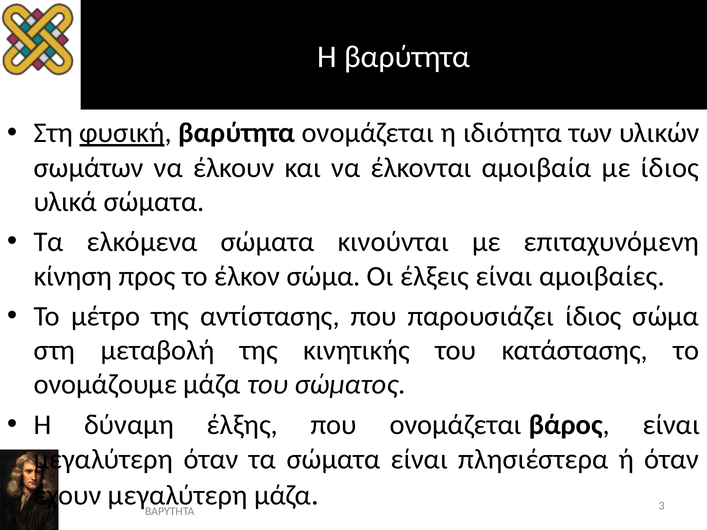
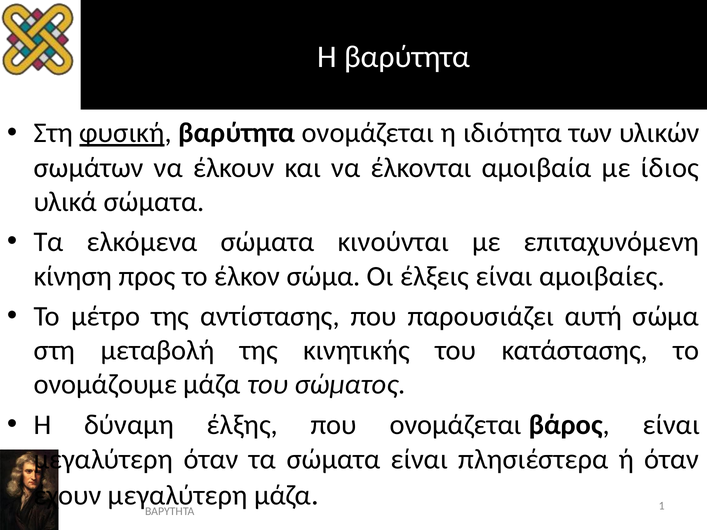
παρουσιάζει ίδιος: ίδιος -> αυτή
3: 3 -> 1
